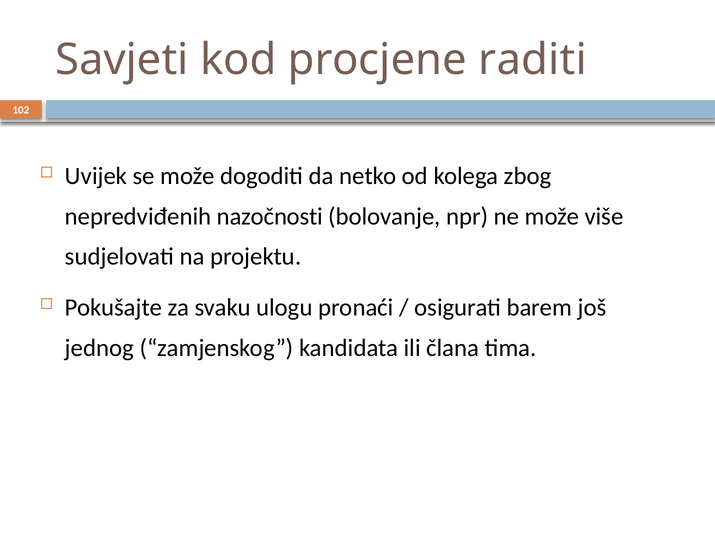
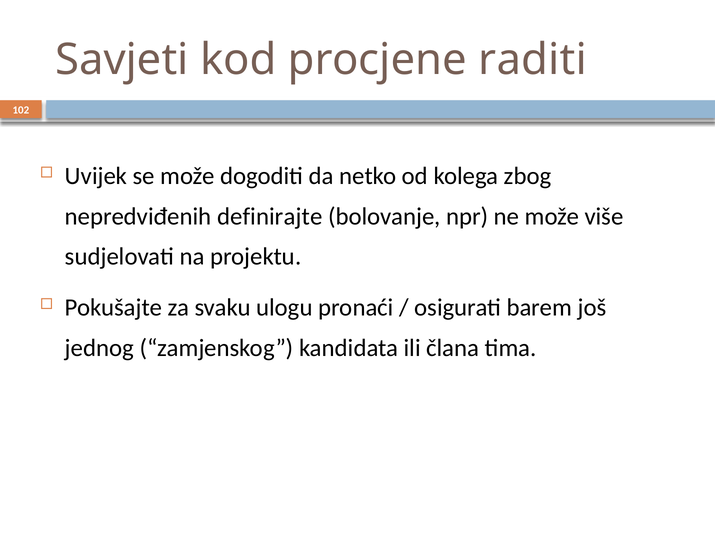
nazočnosti: nazočnosti -> definirajte
